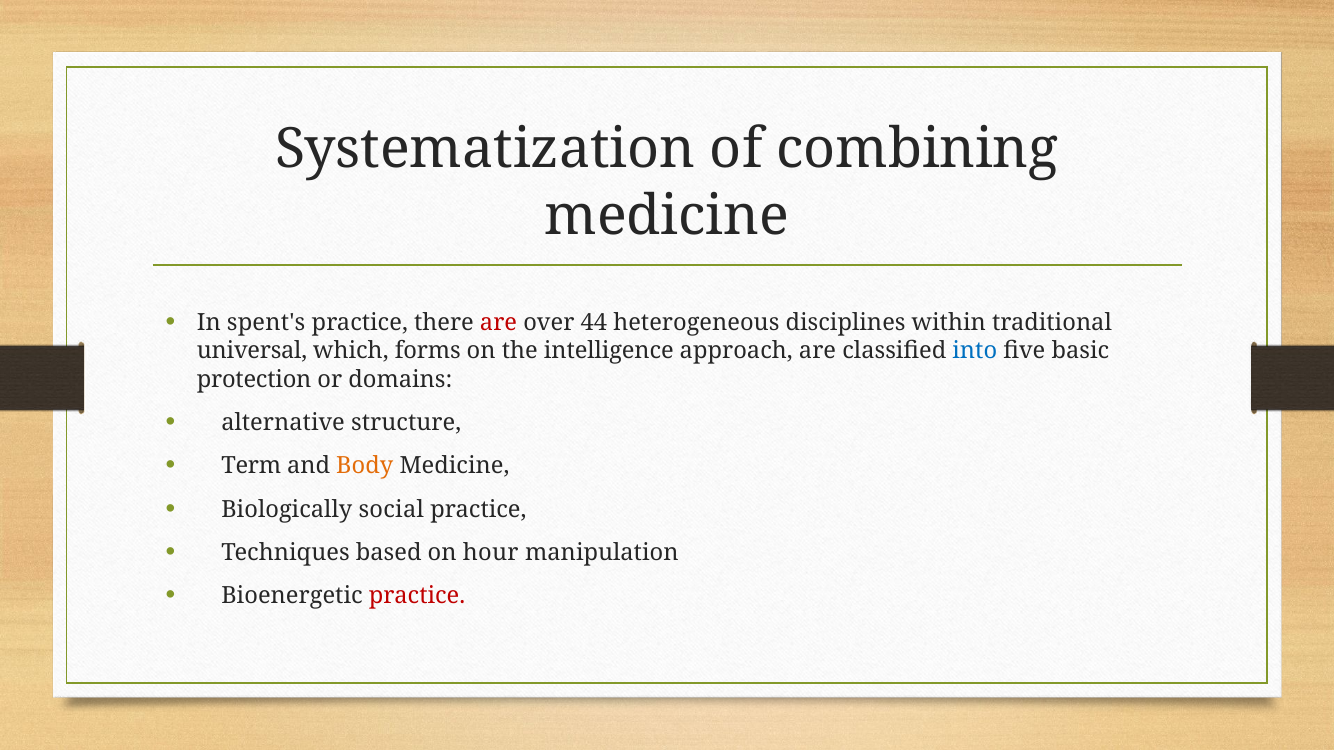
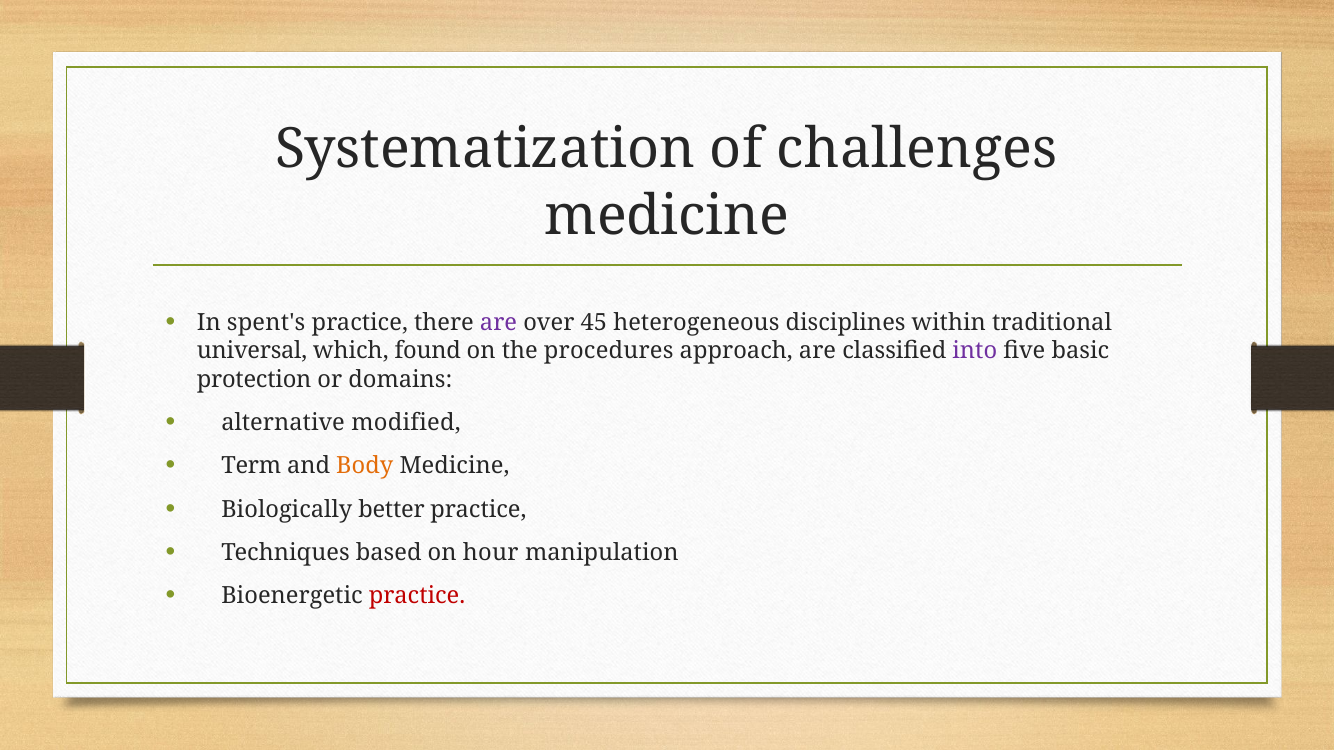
combining: combining -> challenges
are at (499, 323) colour: red -> purple
44: 44 -> 45
forms: forms -> found
intelligence: intelligence -> procedures
into colour: blue -> purple
structure: structure -> modified
social: social -> better
